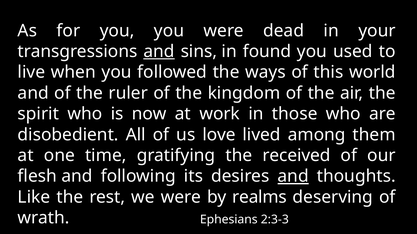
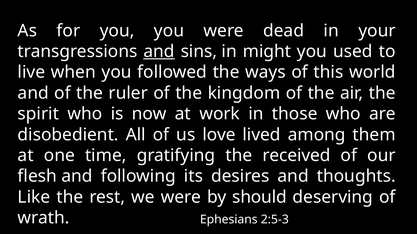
found: found -> might
and at (293, 177) underline: present -> none
realms: realms -> should
2:3-3: 2:3-3 -> 2:5-3
